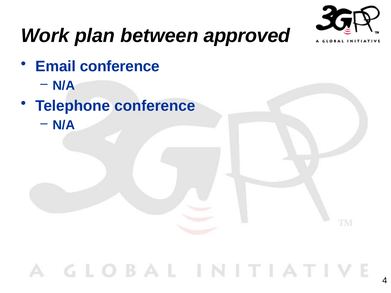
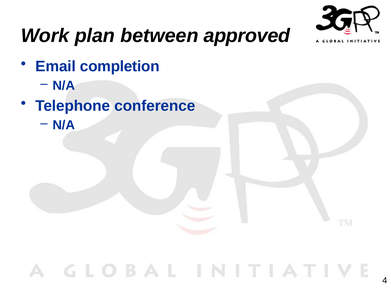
Email conference: conference -> completion
